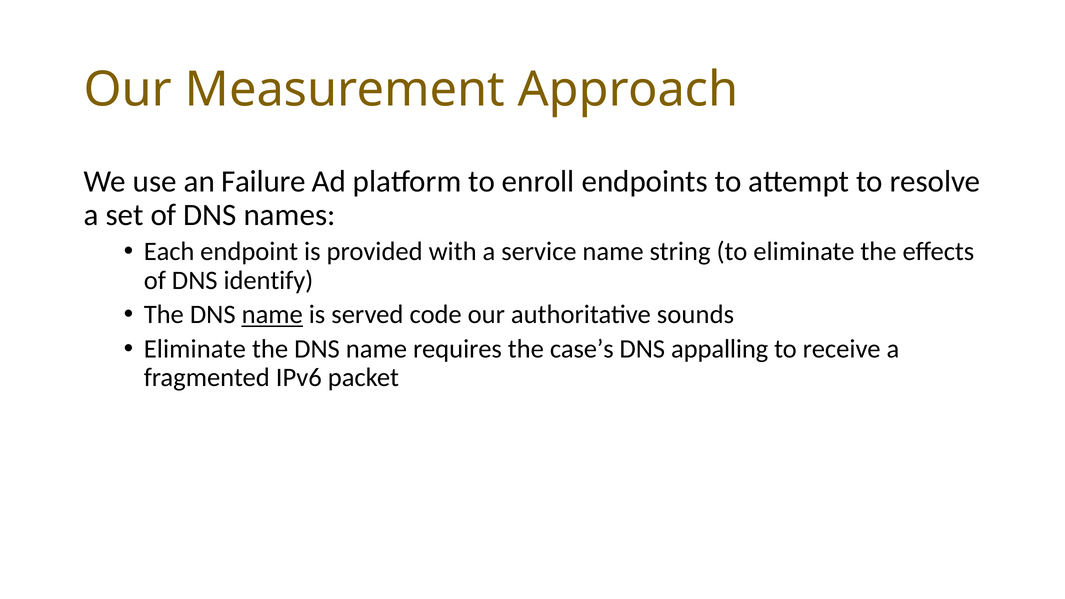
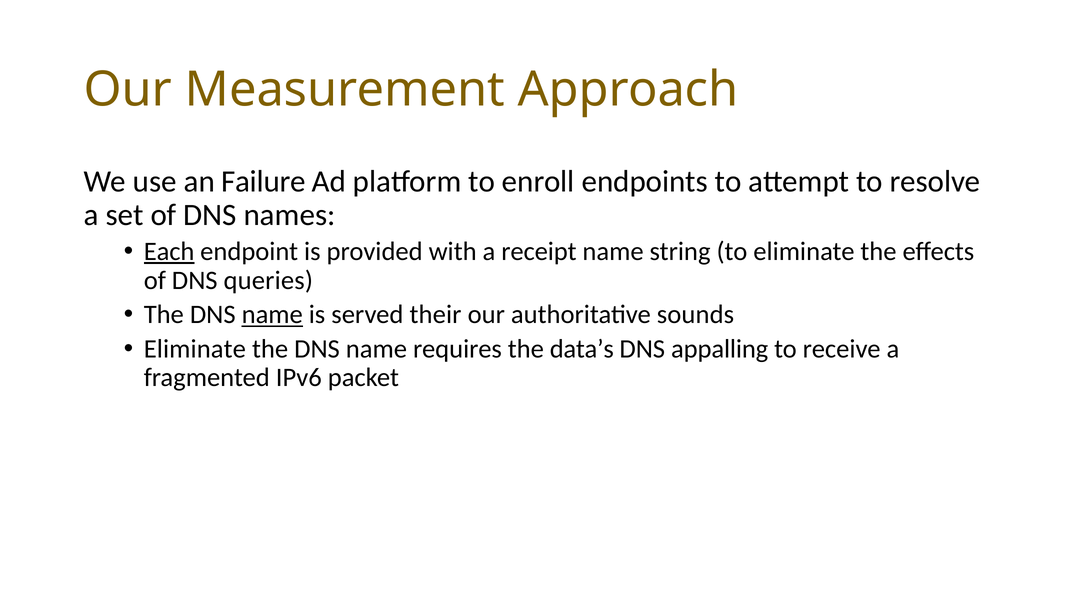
Each underline: none -> present
service: service -> receipt
identify: identify -> queries
code: code -> their
case’s: case’s -> data’s
